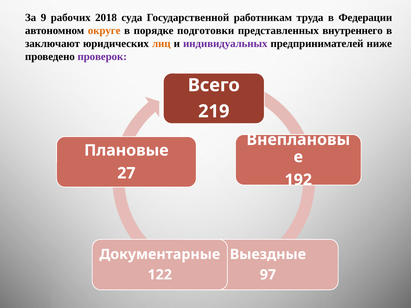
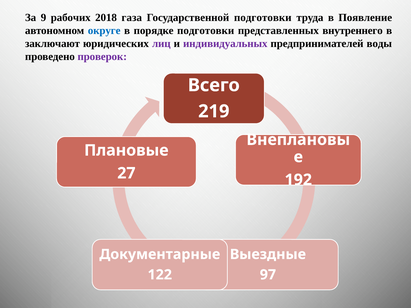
суда: суда -> газа
Государственной работникам: работникам -> подготовки
Федерации: Федерации -> Появление
округе colour: orange -> blue
лиц colour: orange -> purple
ниже: ниже -> воды
